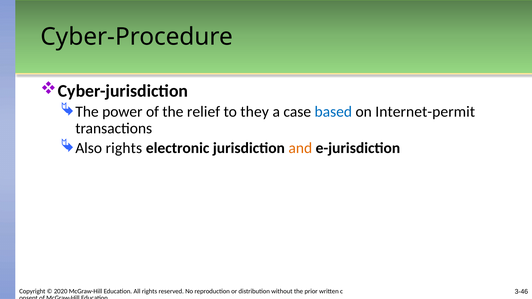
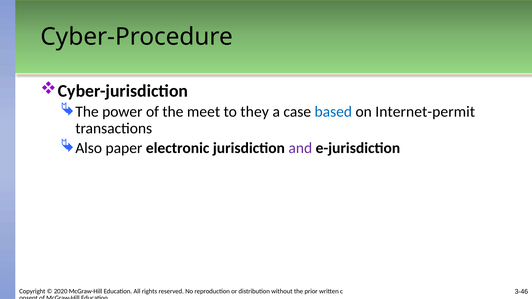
relief: relief -> meet
Also rights: rights -> paper
and colour: orange -> purple
